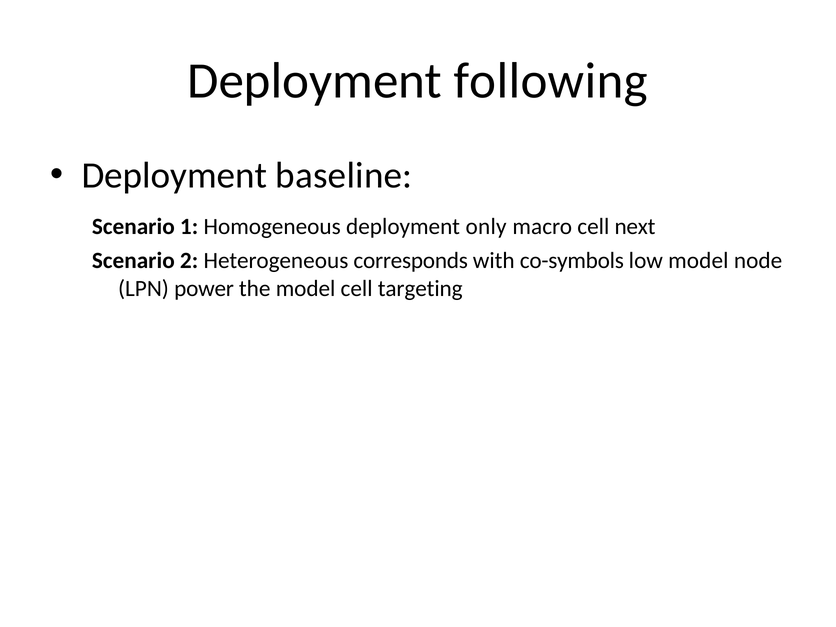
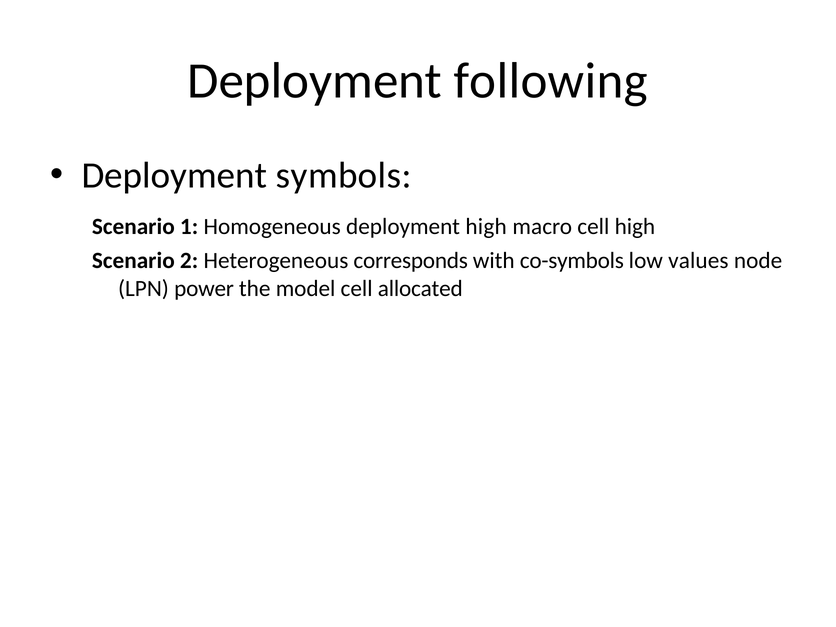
baseline: baseline -> symbols
deployment only: only -> high
cell next: next -> high
low model: model -> values
targeting: targeting -> allocated
